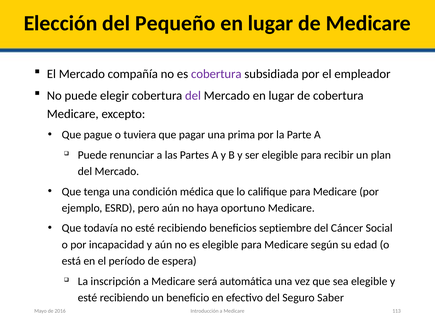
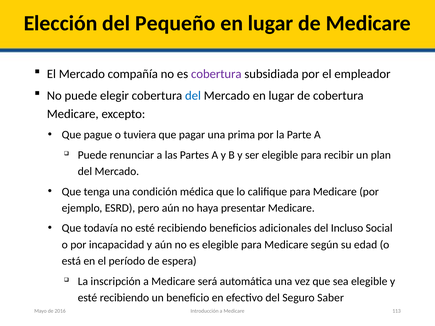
del at (193, 96) colour: purple -> blue
oportuno: oportuno -> presentar
septiembre: septiembre -> adicionales
Cáncer: Cáncer -> Incluso
